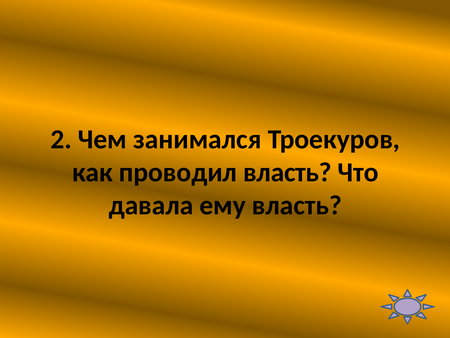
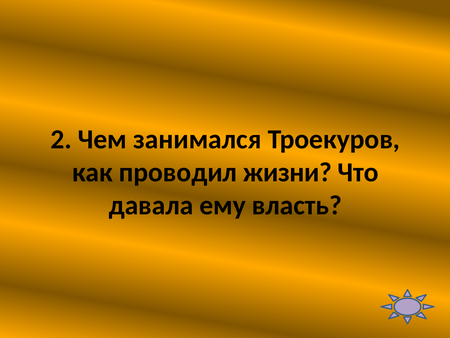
проводил власть: власть -> жизни
